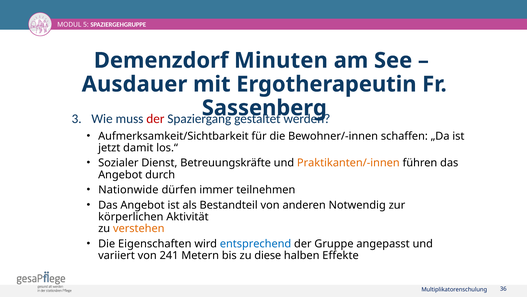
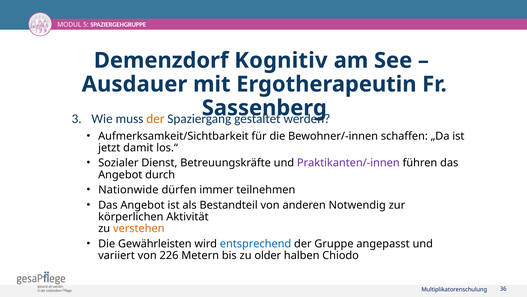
Minuten: Minuten -> Kognitiv
der at (155, 118) colour: red -> orange
Praktikanten/-innen colour: orange -> purple
Eigenschaften: Eigenschaften -> Gewährleisten
241: 241 -> 226
diese: diese -> older
Effekte: Effekte -> Chiodo
